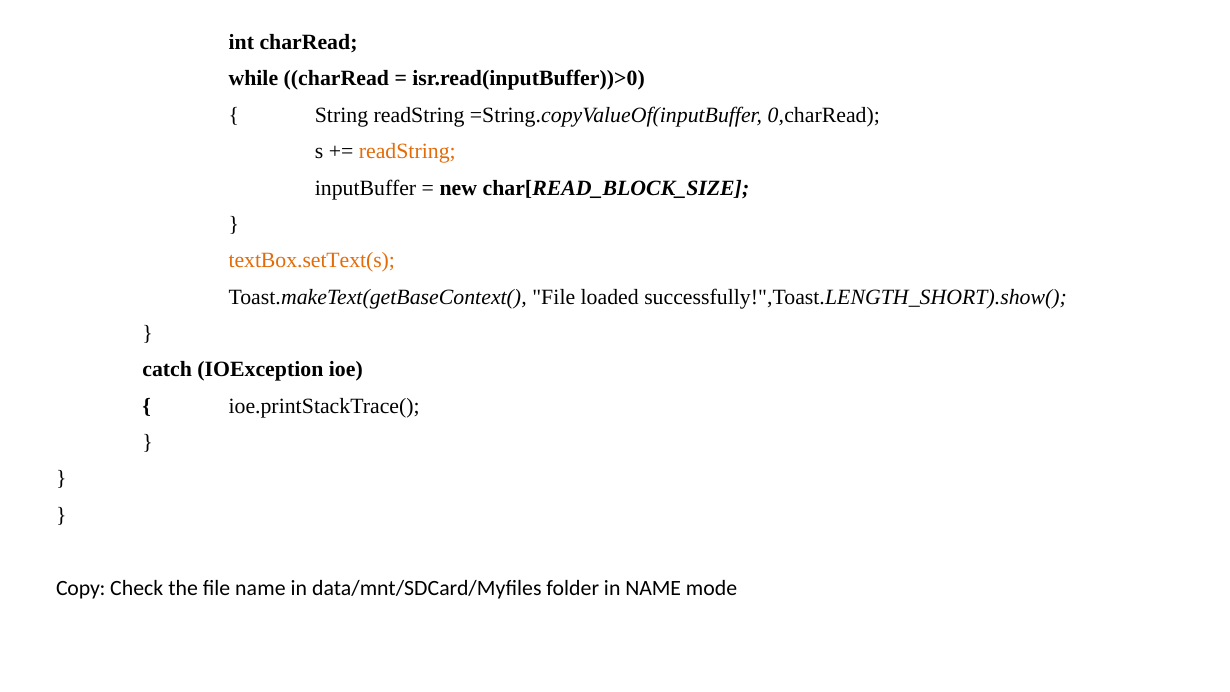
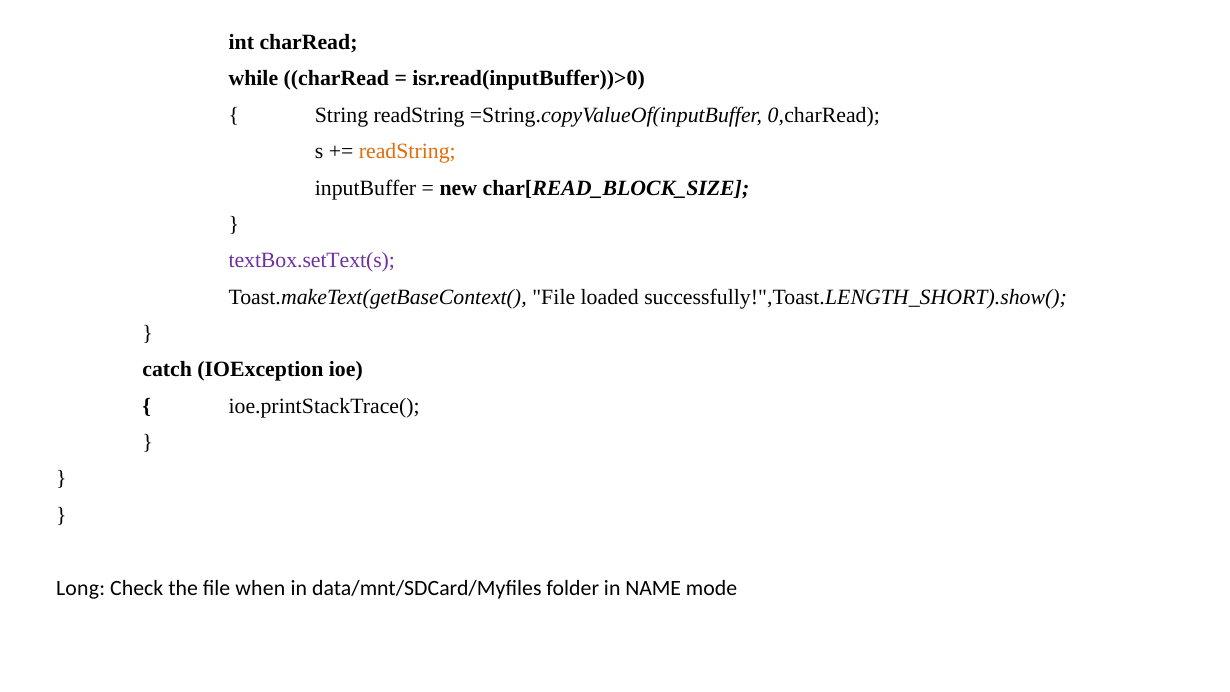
textBox.setText(s colour: orange -> purple
Copy: Copy -> Long
file name: name -> when
